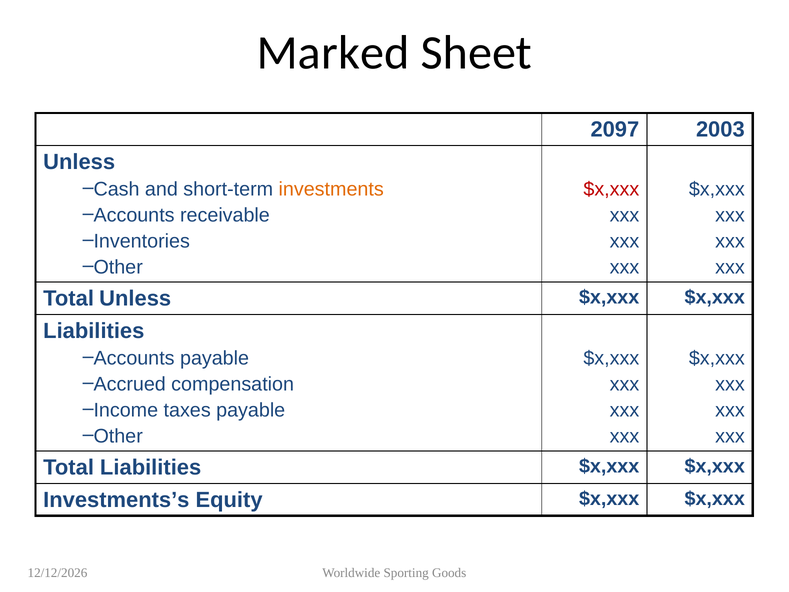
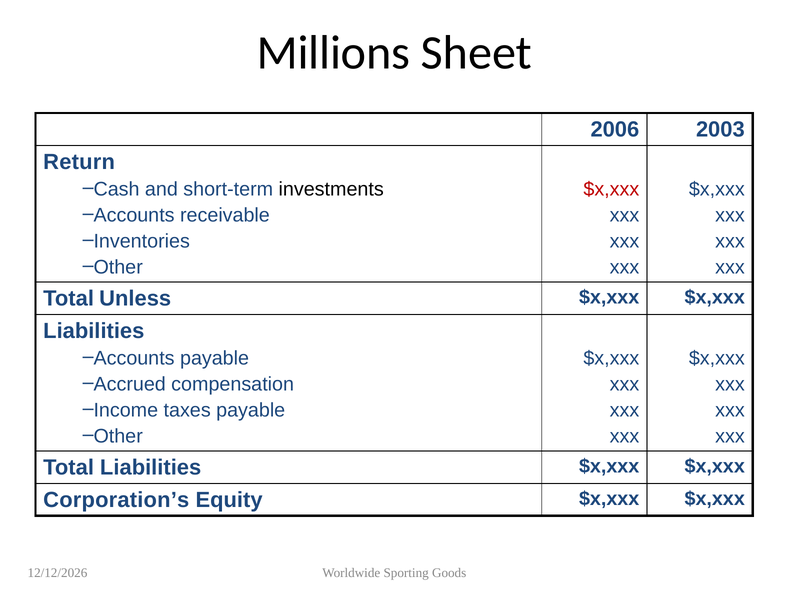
Marked: Marked -> Millions
2097: 2097 -> 2006
Unless at (79, 162): Unless -> Return
investments colour: orange -> black
Investments’s: Investments’s -> Corporation’s
